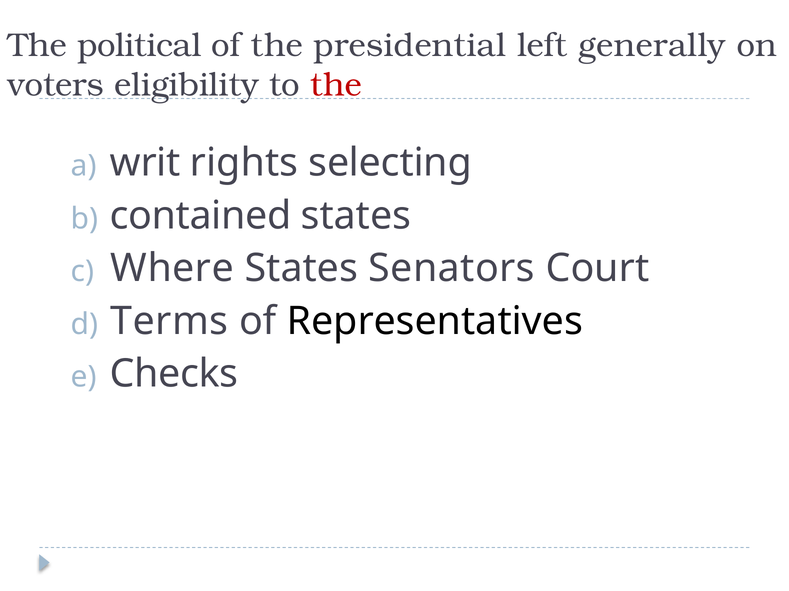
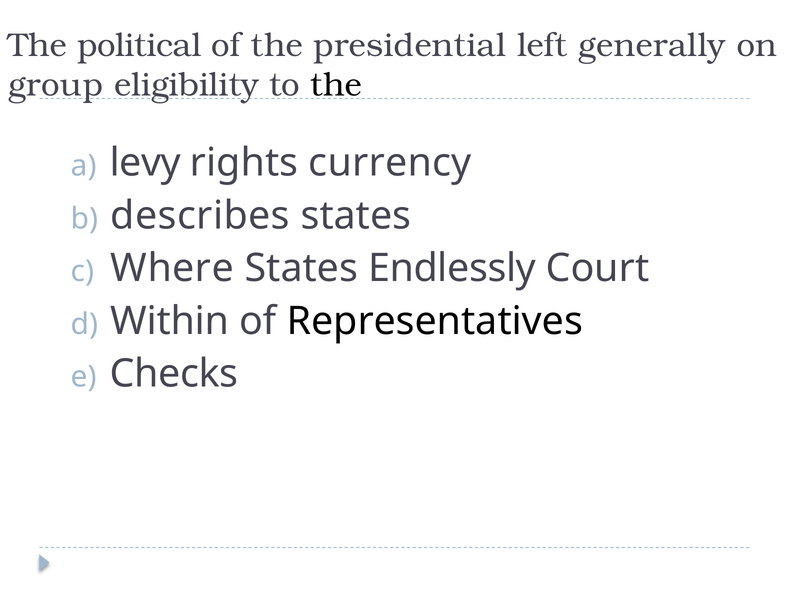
voters: voters -> group
the at (336, 85) colour: red -> black
writ: writ -> levy
selecting: selecting -> currency
contained: contained -> describes
Senators: Senators -> Endlessly
Terms: Terms -> Within
